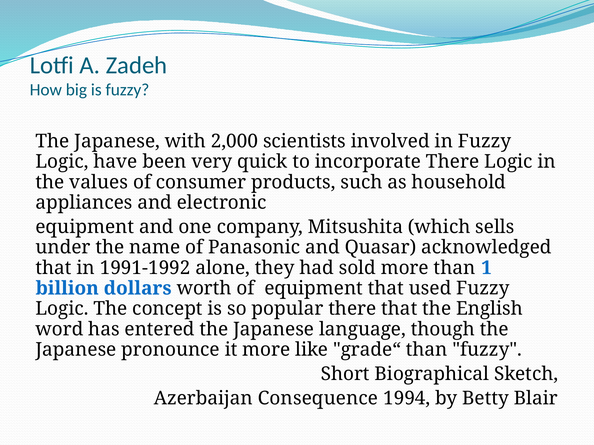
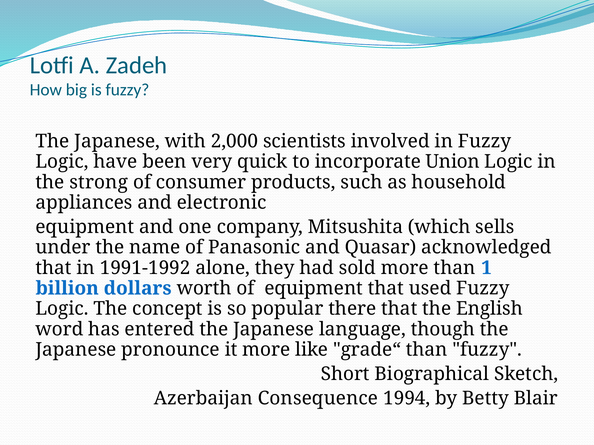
incorporate There: There -> Union
values: values -> strong
